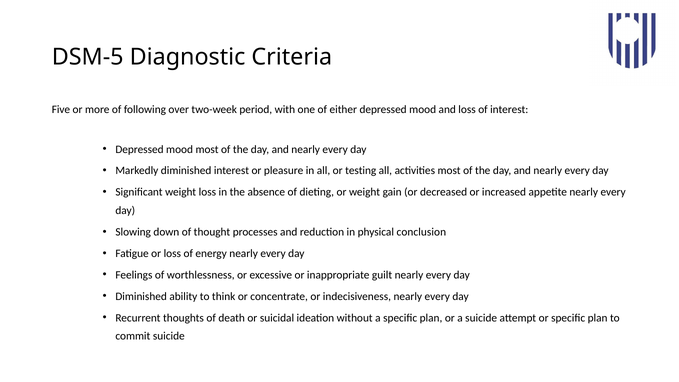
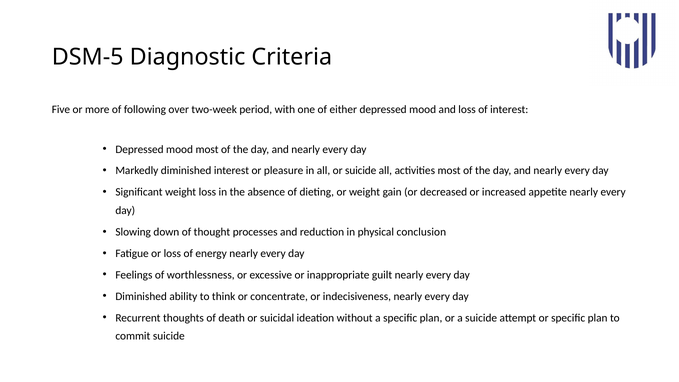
or testing: testing -> suicide
